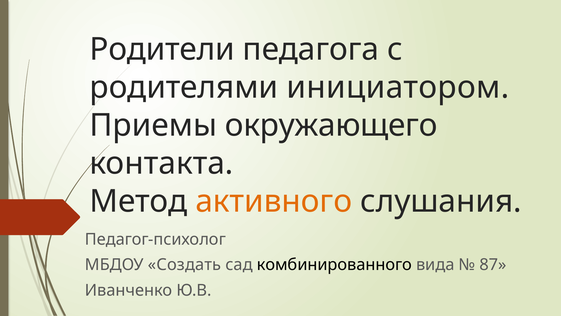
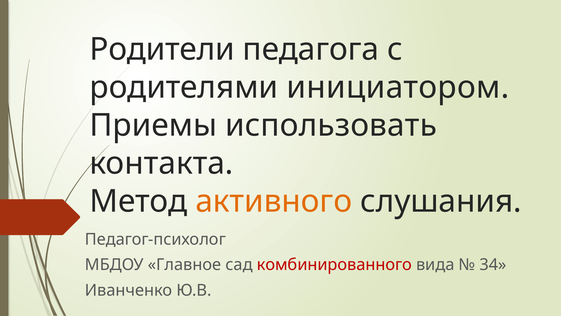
окружающего: окружающего -> использовать
Создать: Создать -> Главное
комбинированного colour: black -> red
87: 87 -> 34
